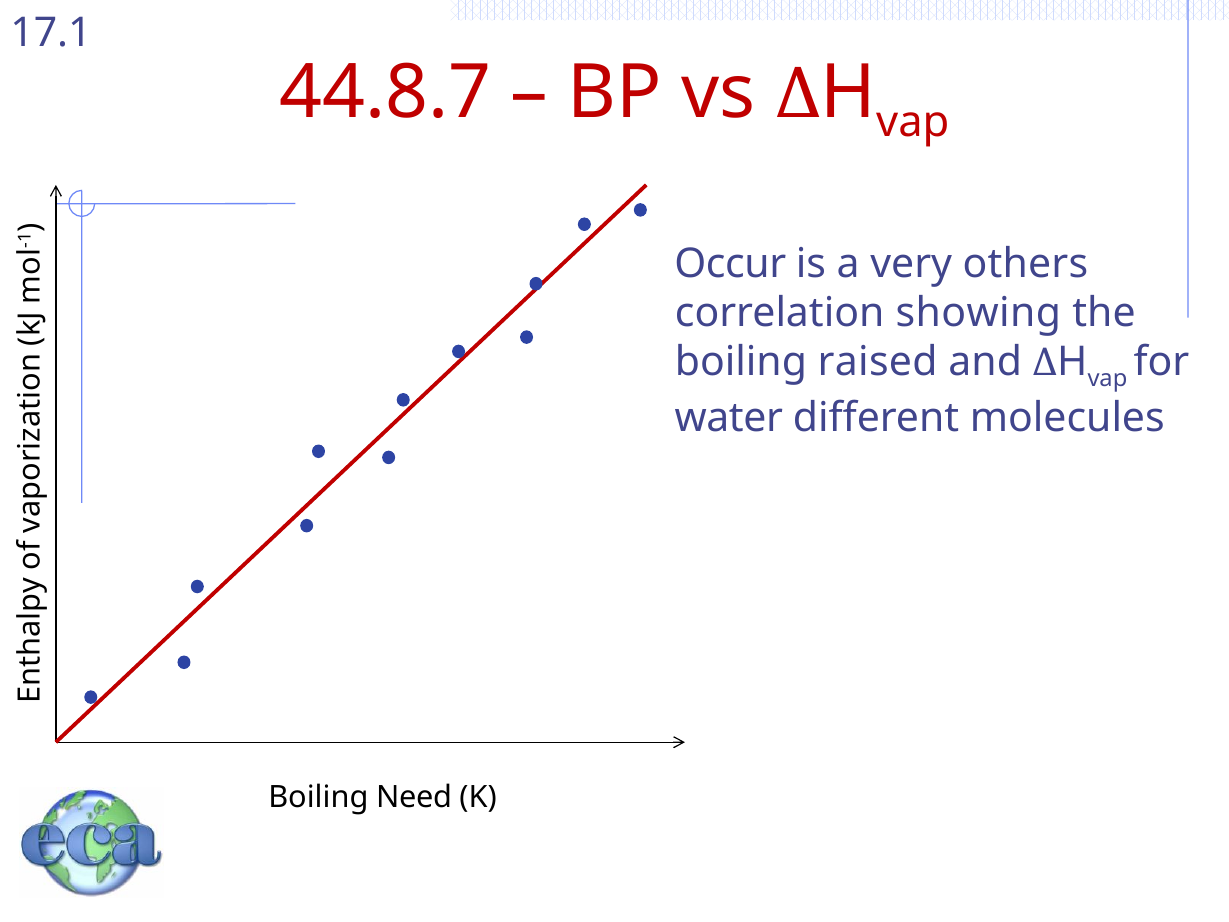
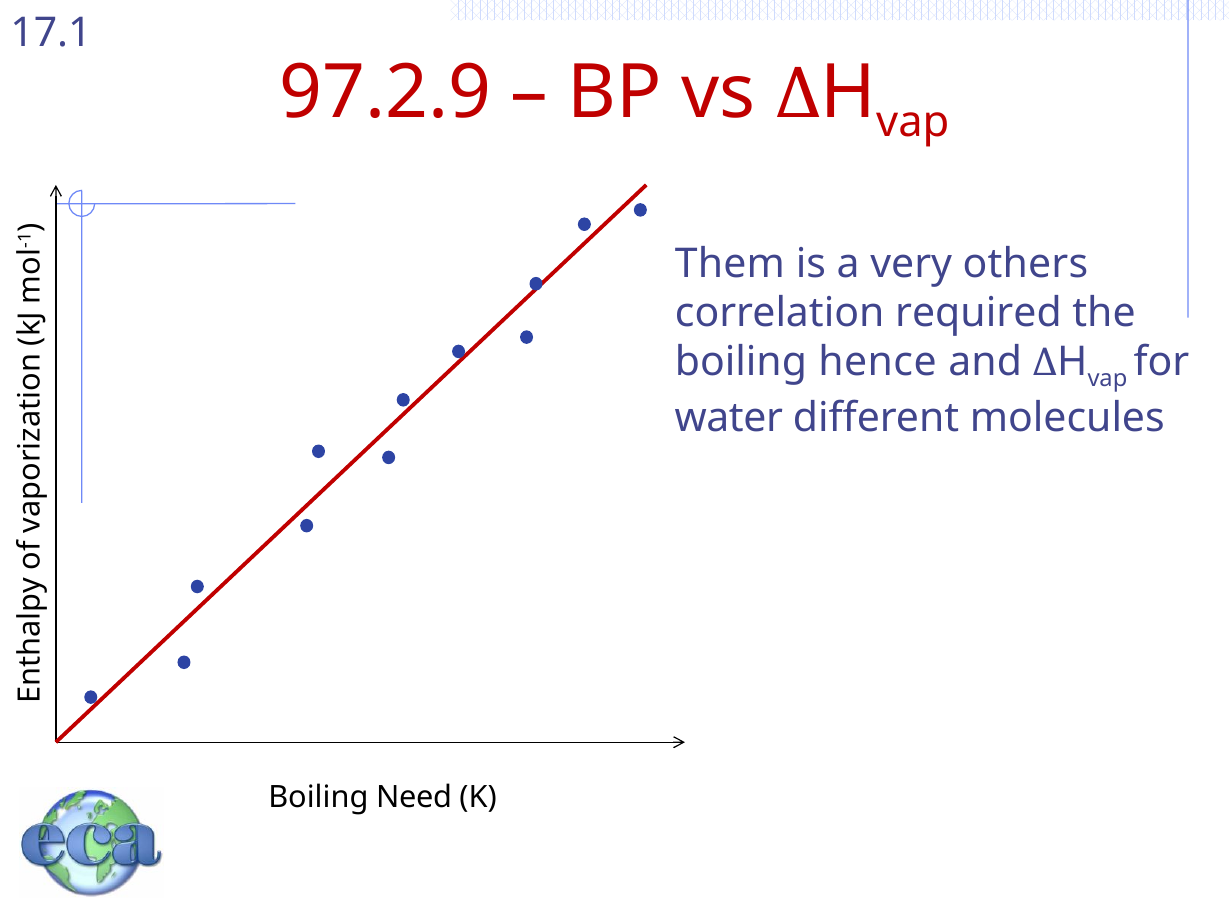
44.8.7: 44.8.7 -> 97.2.9
Occur: Occur -> Them
showing: showing -> required
raised: raised -> hence
